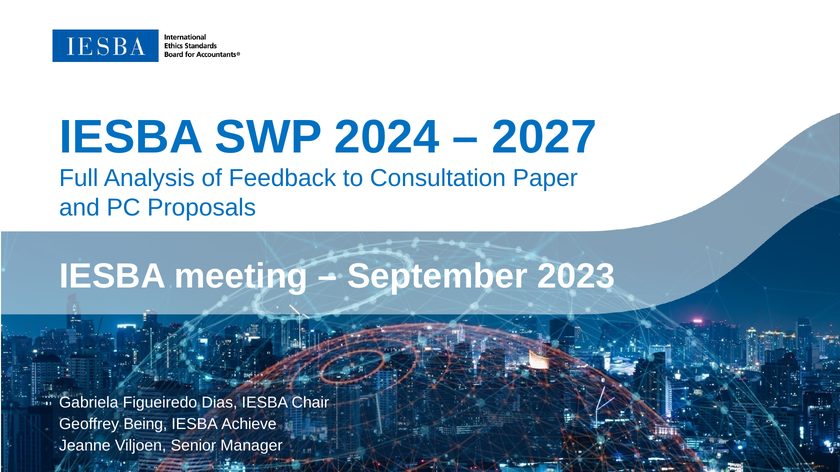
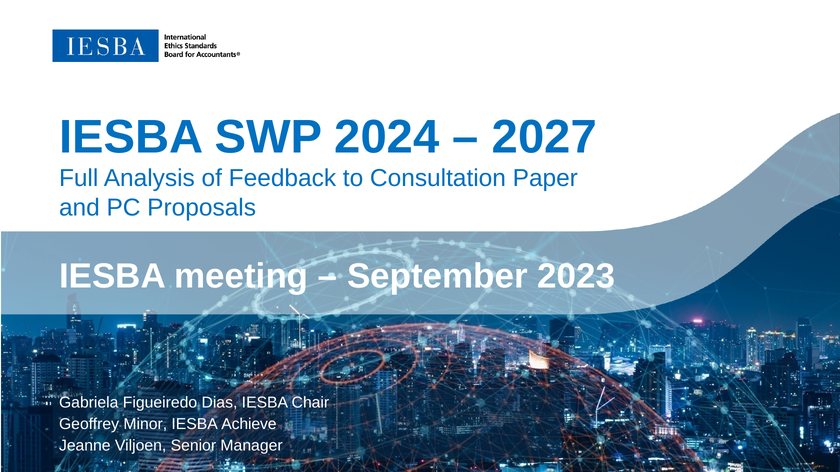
Being: Being -> Minor
